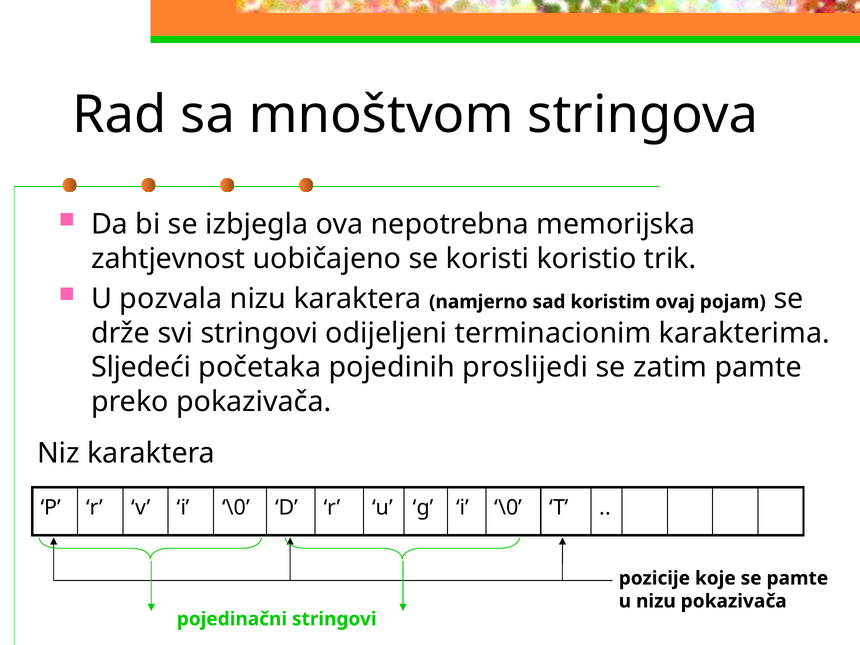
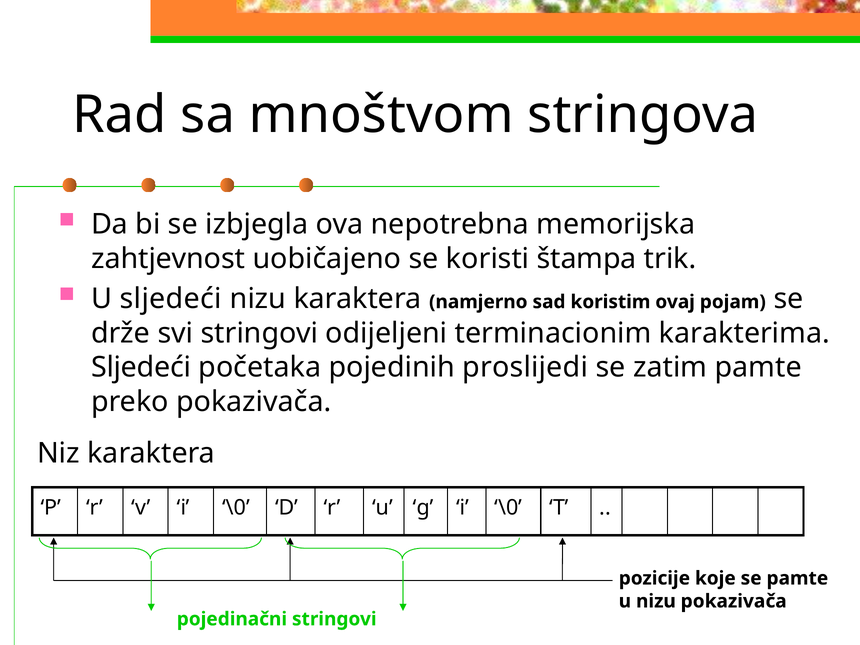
koristio: koristio -> štampa
U pozvala: pozvala -> sljedeći
